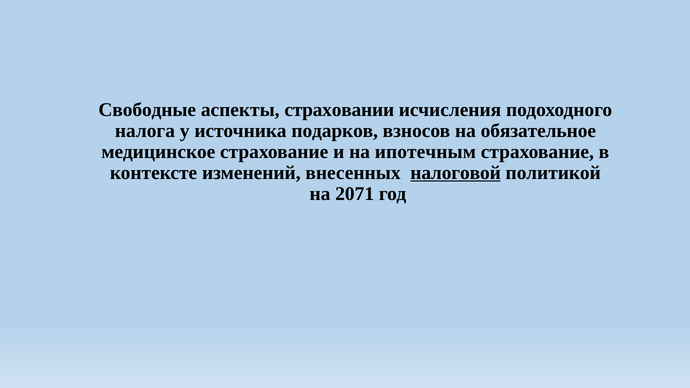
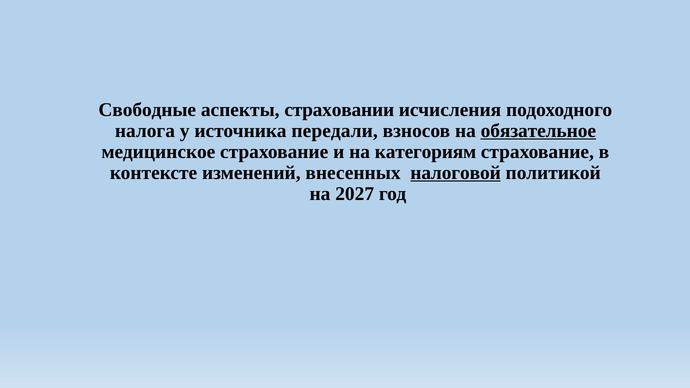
подарков: подарков -> передали
обязательное underline: none -> present
ипотечным: ипотечным -> категориям
2071: 2071 -> 2027
